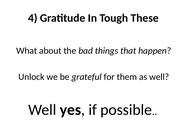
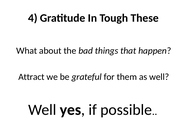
Unlock: Unlock -> Attract
